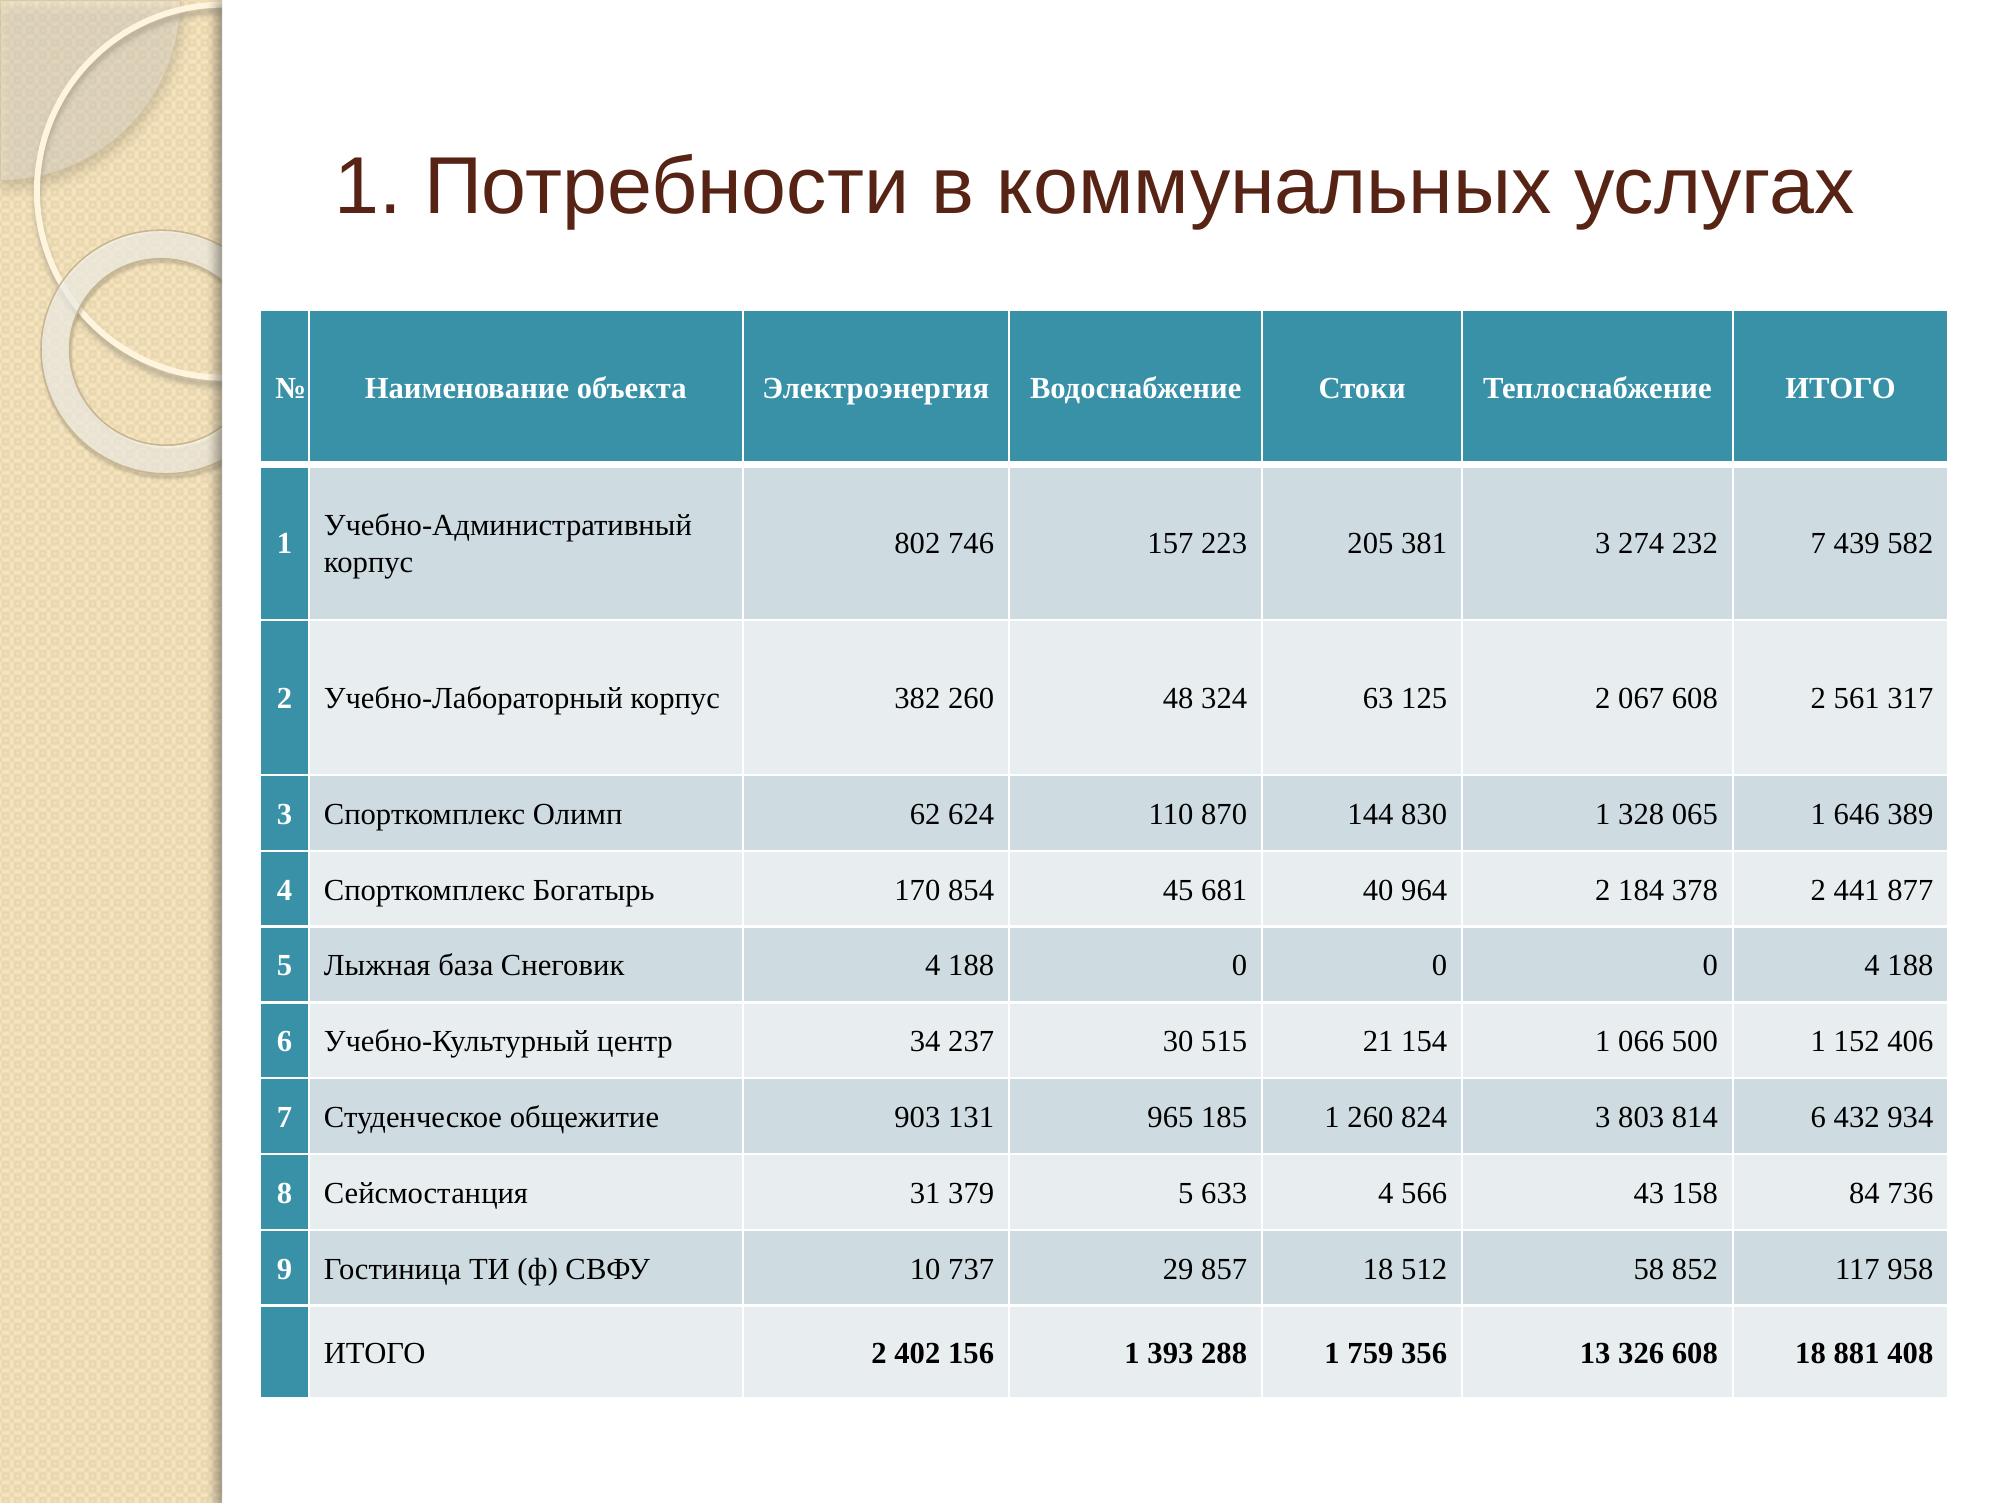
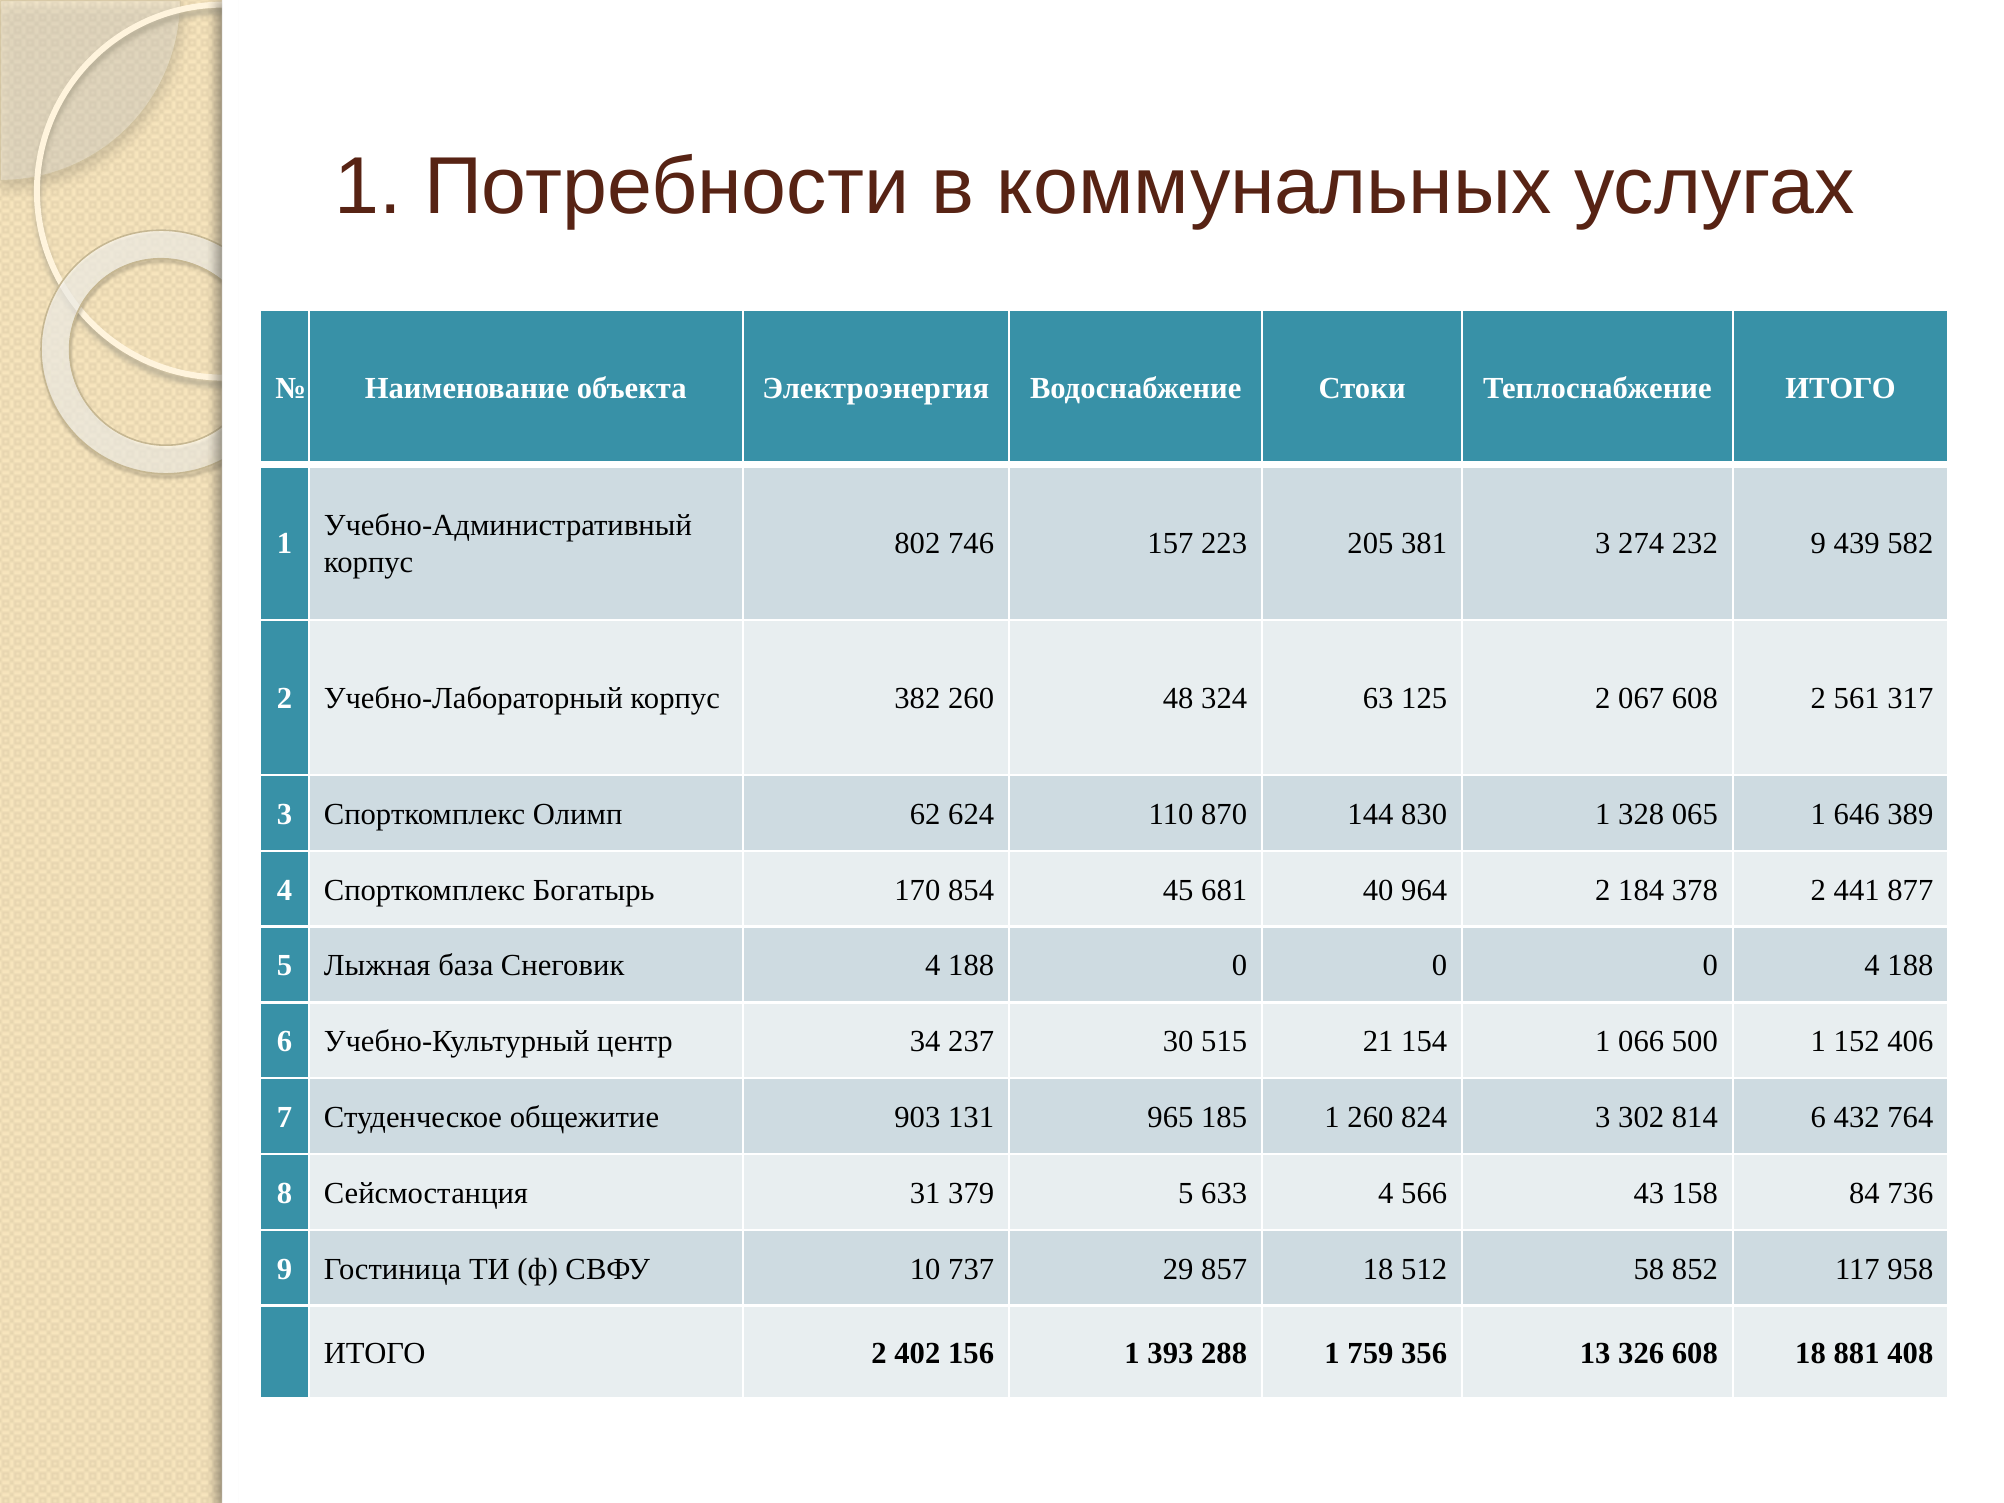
232 7: 7 -> 9
803: 803 -> 302
934: 934 -> 764
